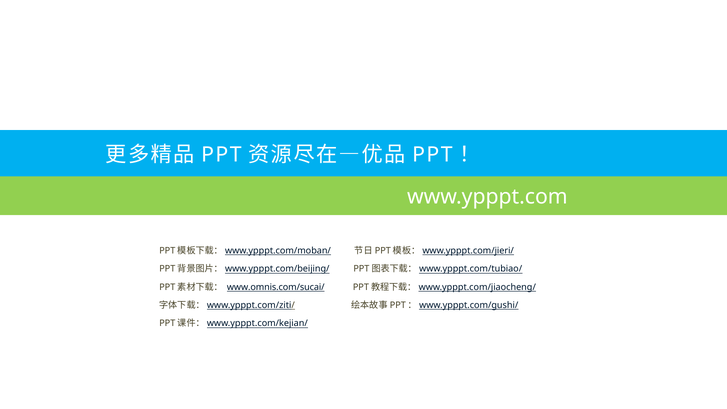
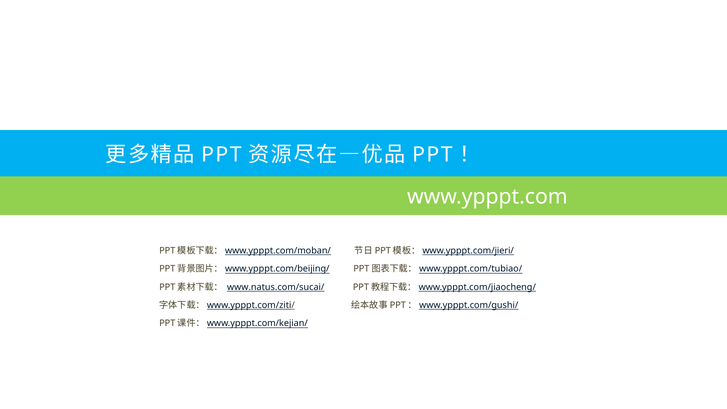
www.omnis.com/sucai/: www.omnis.com/sucai/ -> www.natus.com/sucai/
